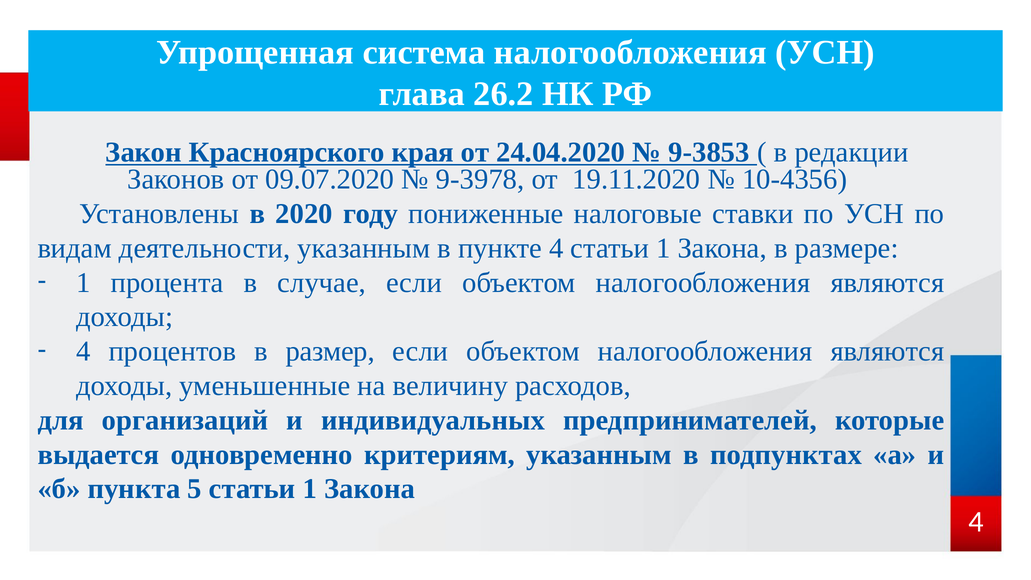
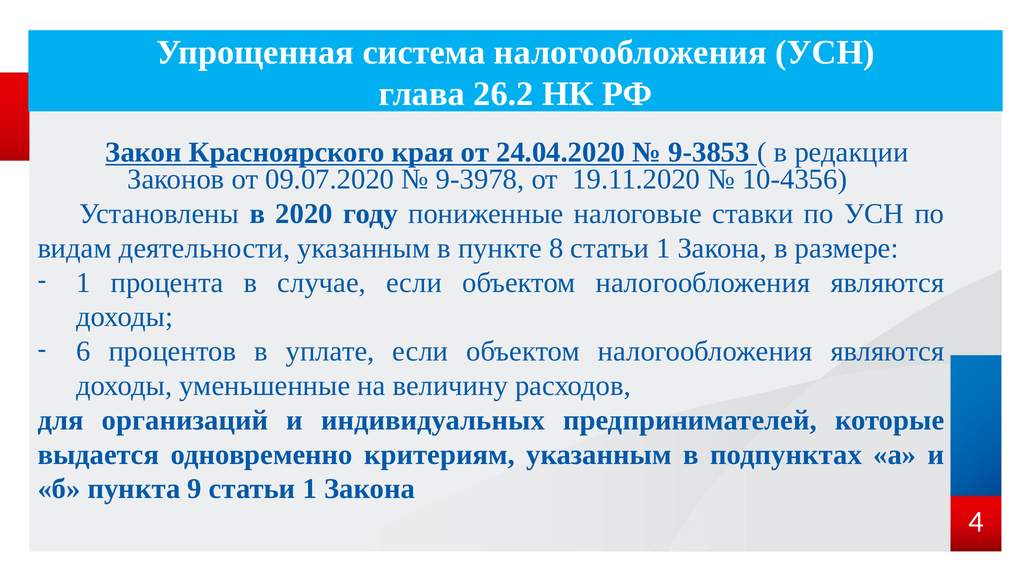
пункте 4: 4 -> 8
4 at (83, 351): 4 -> 6
размер: размер -> уплате
5: 5 -> 9
